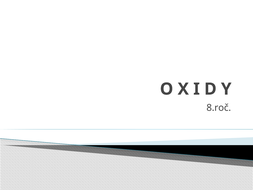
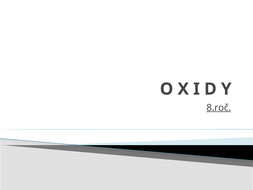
8.roč underline: none -> present
